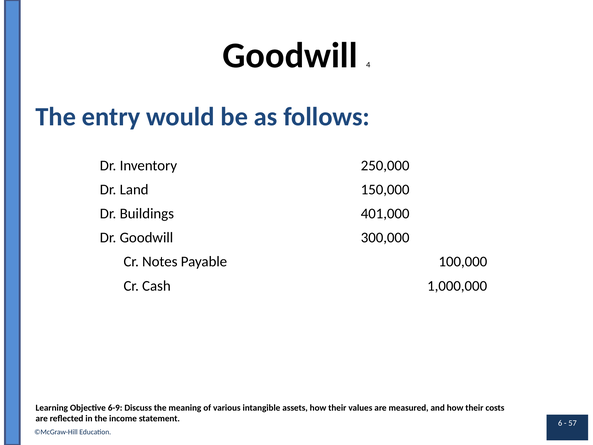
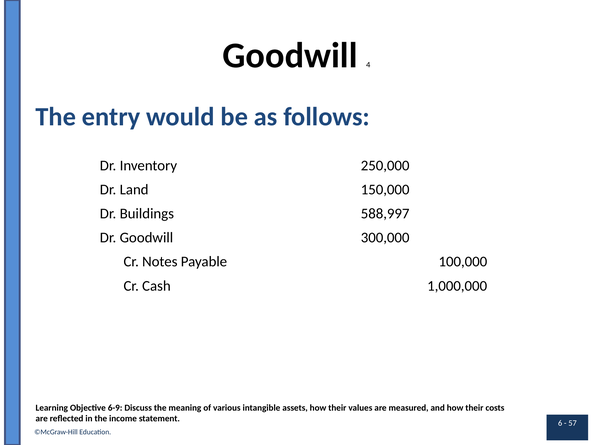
401,000: 401,000 -> 588,997
